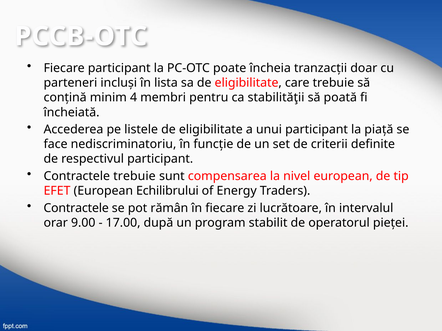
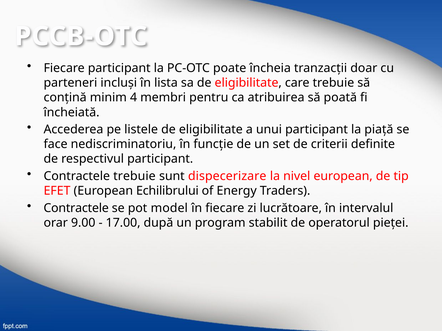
stabilităţii: stabilităţii -> atribuirea
compensarea: compensarea -> dispecerizare
rămân: rămân -> model
